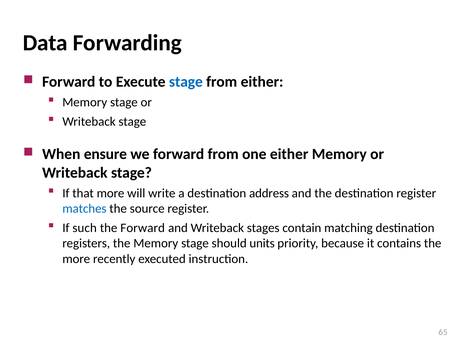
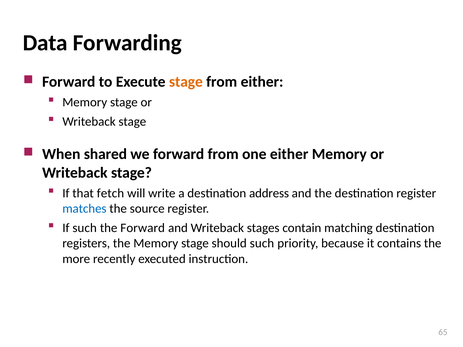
stage at (186, 82) colour: blue -> orange
ensure: ensure -> shared
that more: more -> fetch
should units: units -> such
